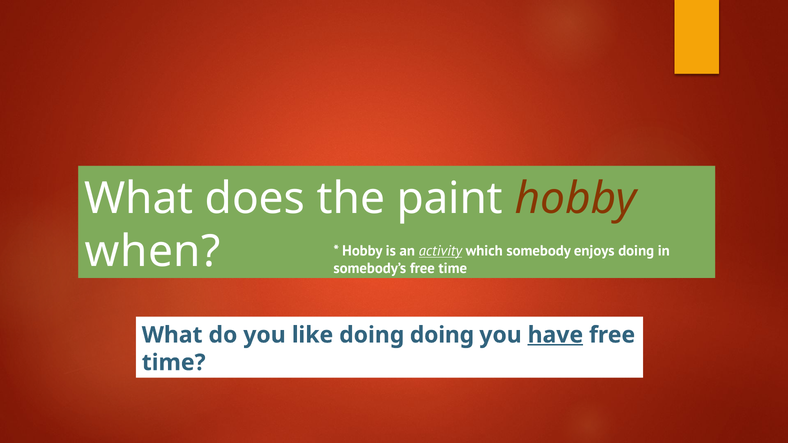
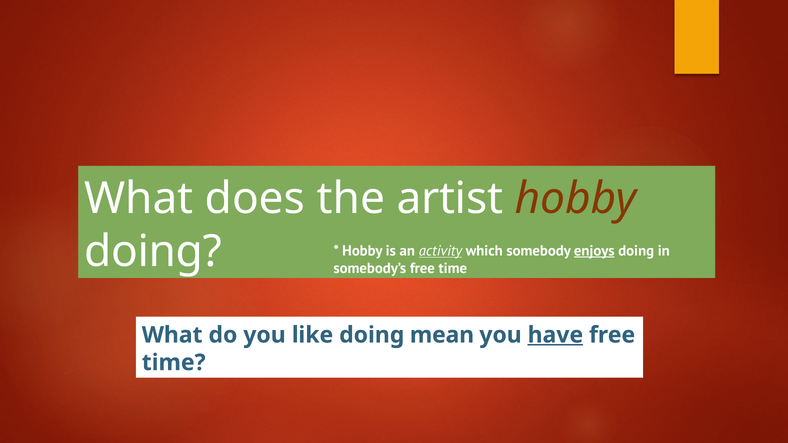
paint: paint -> artist
when at (153, 252): when -> doing
enjoys underline: none -> present
doing doing: doing -> mean
